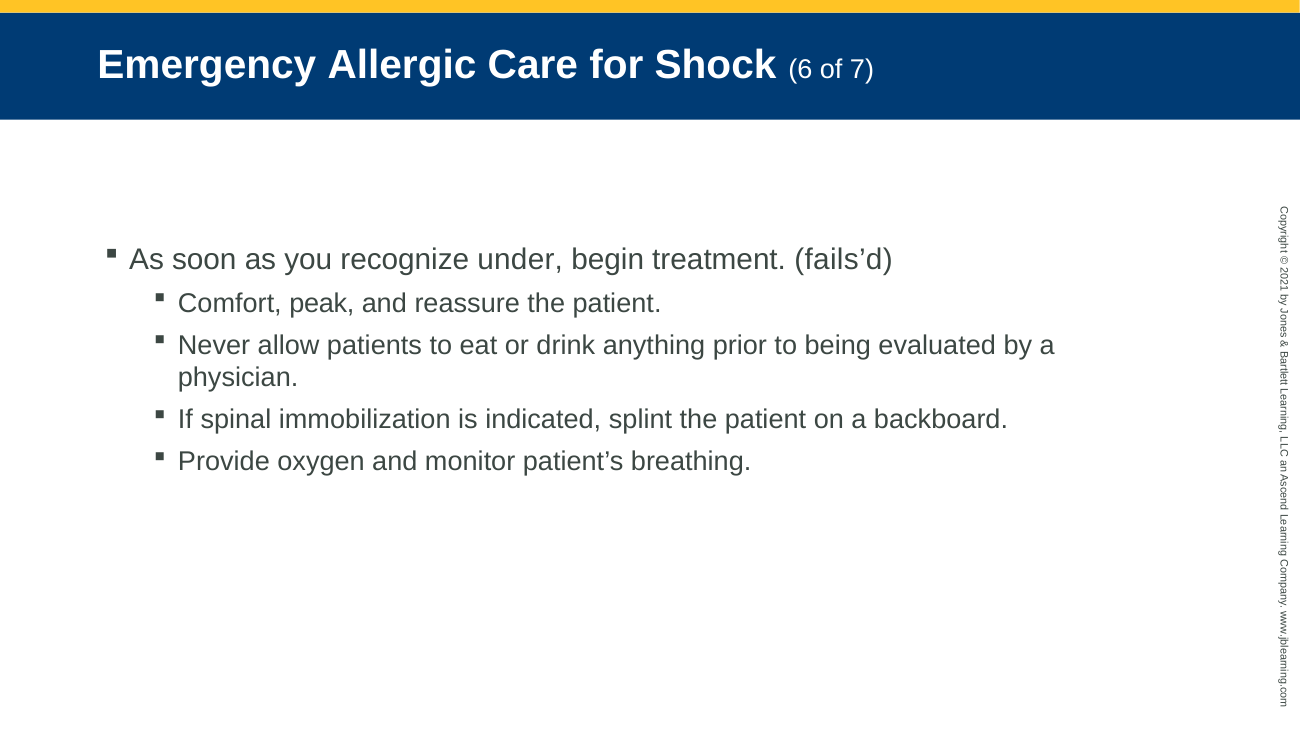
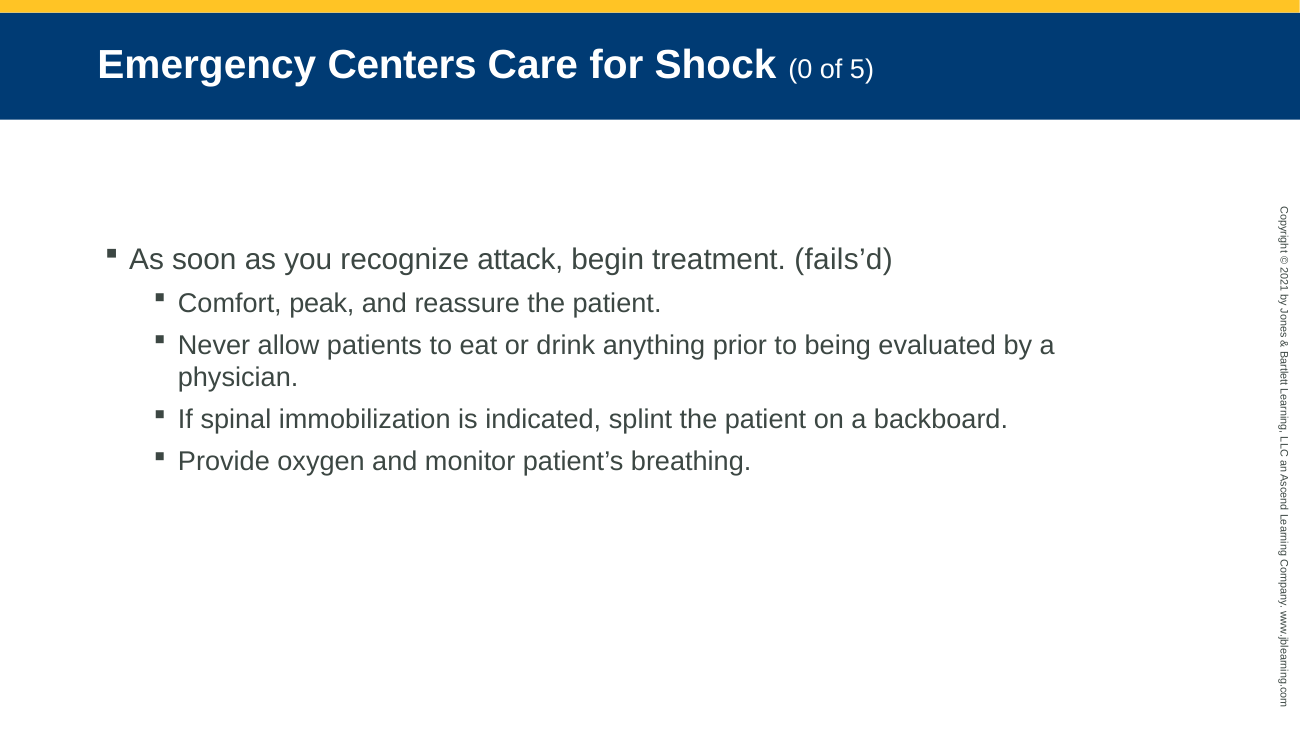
Allergic: Allergic -> Centers
Shock 6: 6 -> 0
7: 7 -> 5
under: under -> attack
